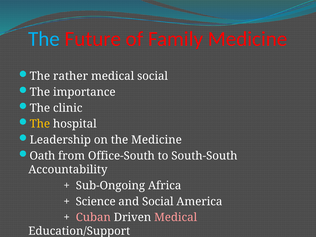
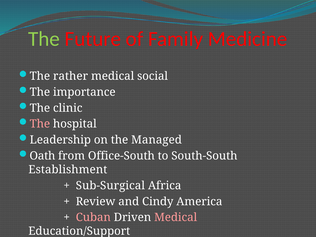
The at (44, 39) colour: light blue -> light green
The at (40, 124) colour: yellow -> pink
the Medicine: Medicine -> Managed
Accountability: Accountability -> Establishment
Sub-Ongoing: Sub-Ongoing -> Sub-Surgical
Science: Science -> Review
and Social: Social -> Cindy
